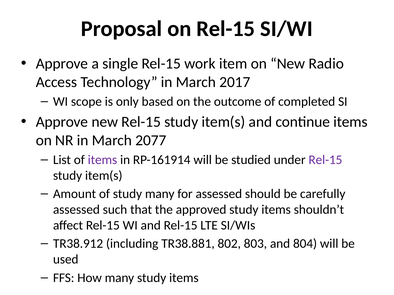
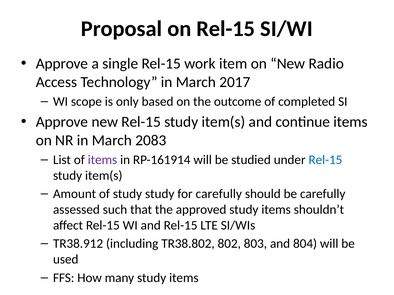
2077: 2077 -> 2083
Rel-15 at (325, 160) colour: purple -> blue
study many: many -> study
for assessed: assessed -> carefully
TR38.881: TR38.881 -> TR38.802
